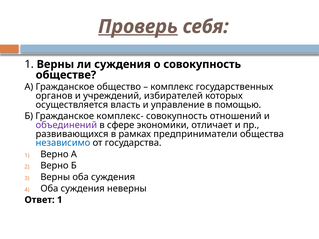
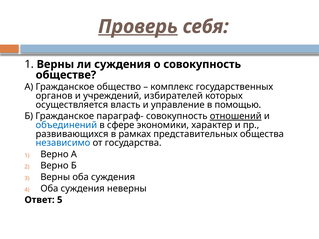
комплекс-: комплекс- -> параграф-
отношений underline: none -> present
объединений colour: purple -> blue
отличает: отличает -> характер
предприниматели: предприниматели -> представительных
Ответ 1: 1 -> 5
